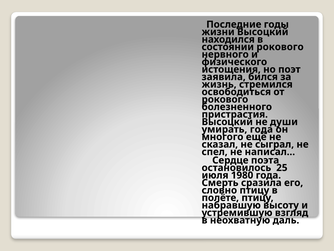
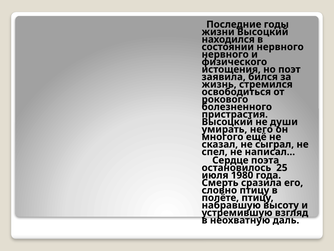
состоянии рокового: рокового -> нервного
умирать года: года -> него
